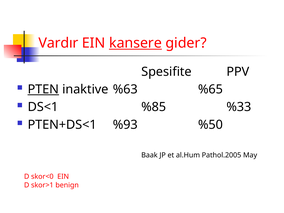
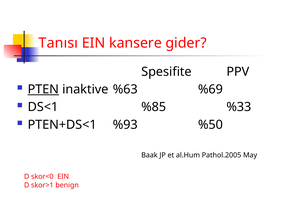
Vardır: Vardır -> Tanısı
kansere underline: present -> none
%65: %65 -> %69
